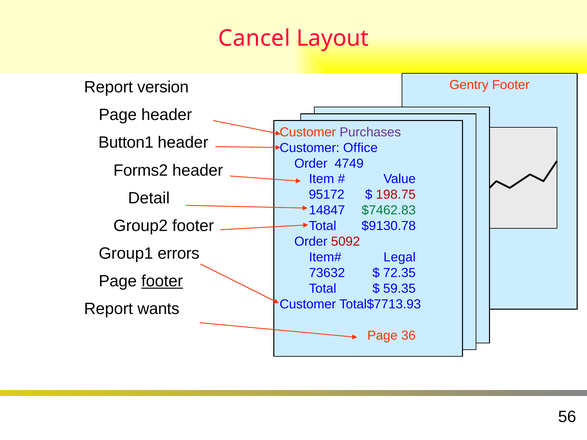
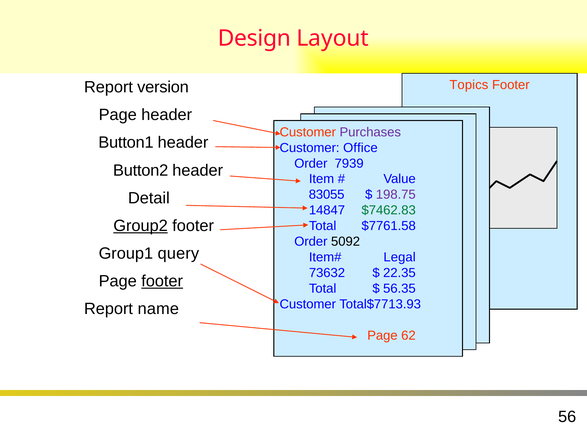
Cancel: Cancel -> Design
Gentry: Gentry -> Topics
4749: 4749 -> 7939
Forms2: Forms2 -> Button2
95172: 95172 -> 83055
198.75 colour: red -> purple
Group2 underline: none -> present
$9130.78: $9130.78 -> $7761.58
5092 colour: red -> black
errors: errors -> query
72.35: 72.35 -> 22.35
59.35: 59.35 -> 56.35
wants: wants -> name
36: 36 -> 62
